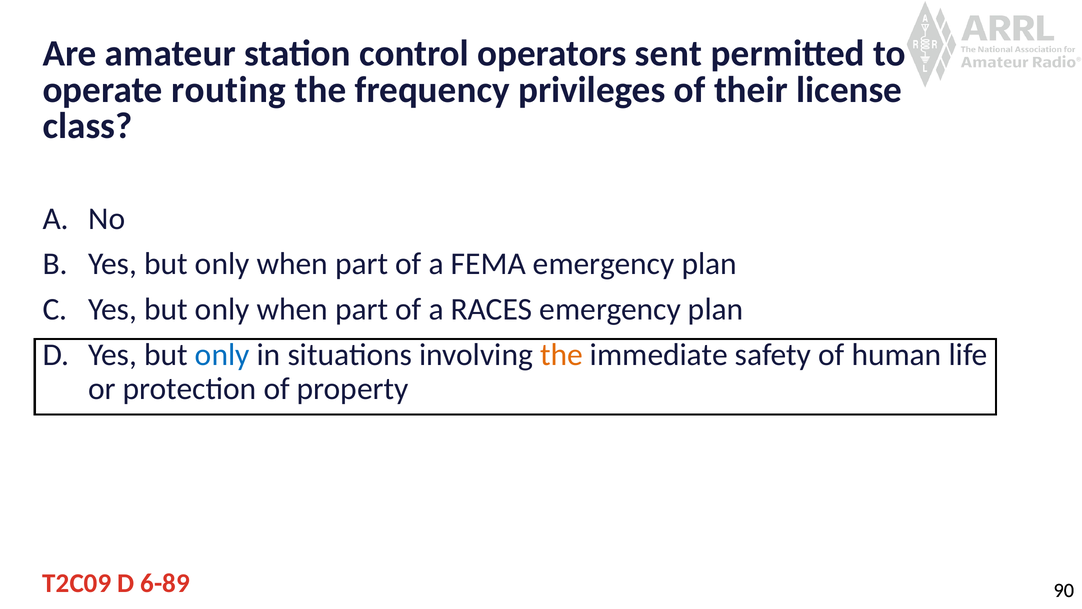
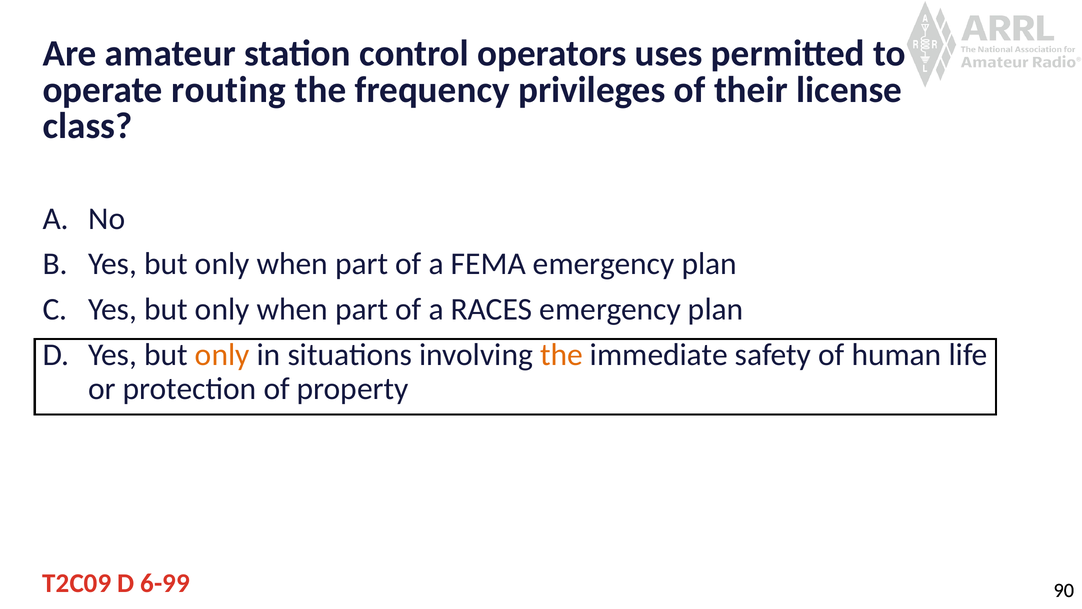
sent: sent -> uses
only at (222, 354) colour: blue -> orange
6-89: 6-89 -> 6-99
